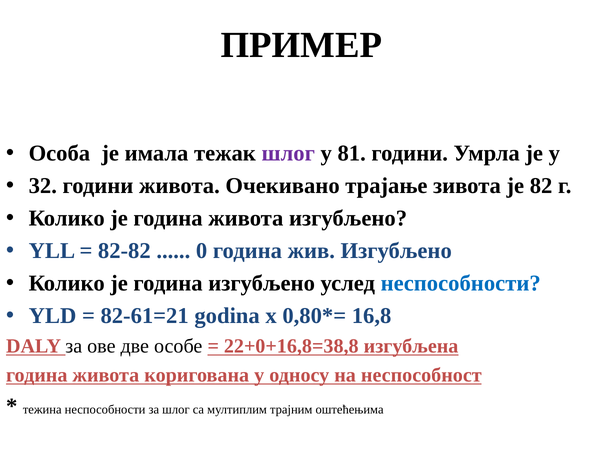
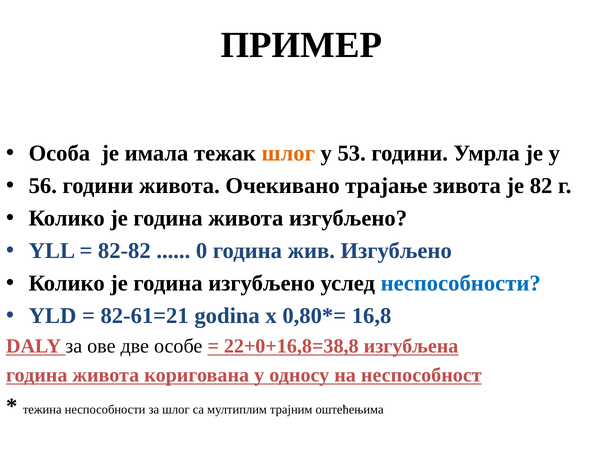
шлог at (288, 154) colour: purple -> orange
81: 81 -> 53
32: 32 -> 56
